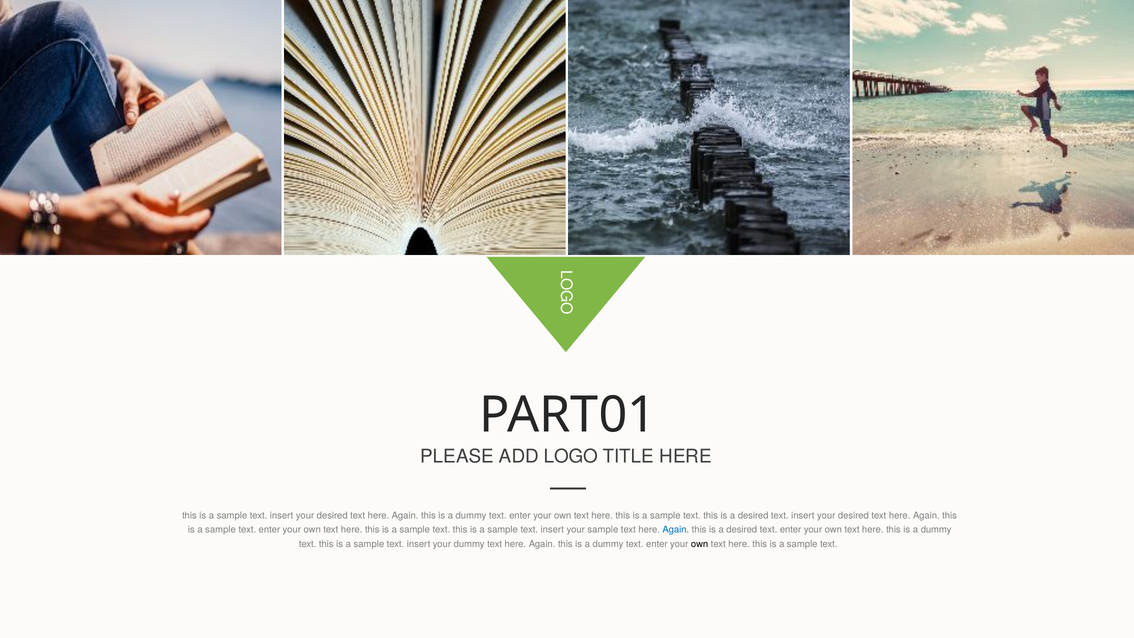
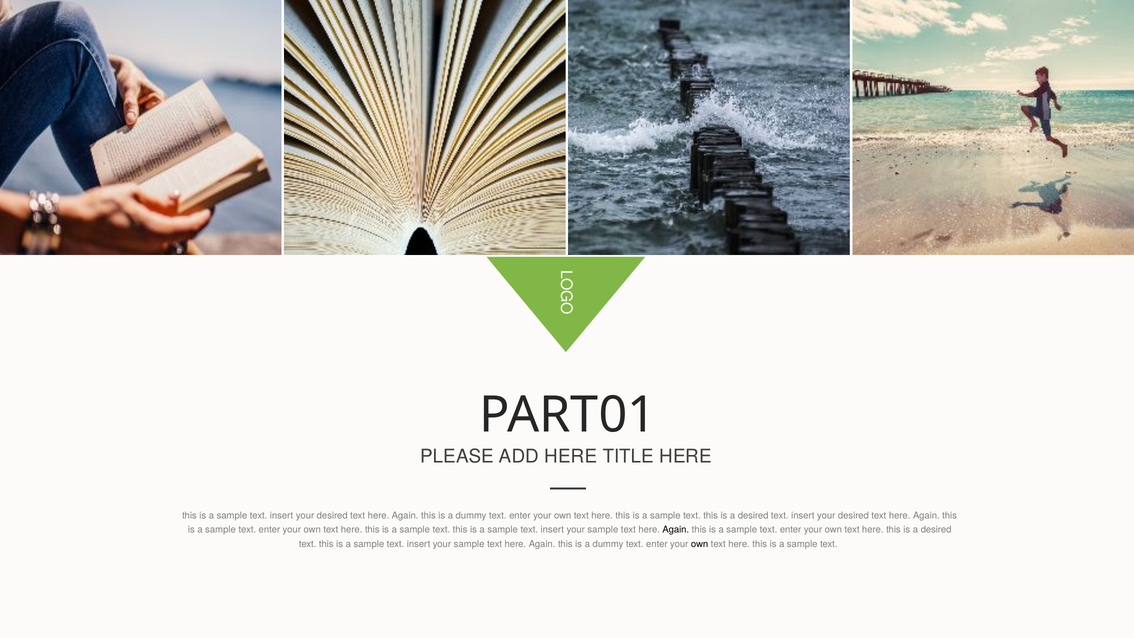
ADD LOGO: LOGO -> HERE
Again at (676, 530) colour: blue -> black
desired at (742, 530): desired -> sample
dummy at (936, 530): dummy -> desired
dummy at (469, 544): dummy -> sample
